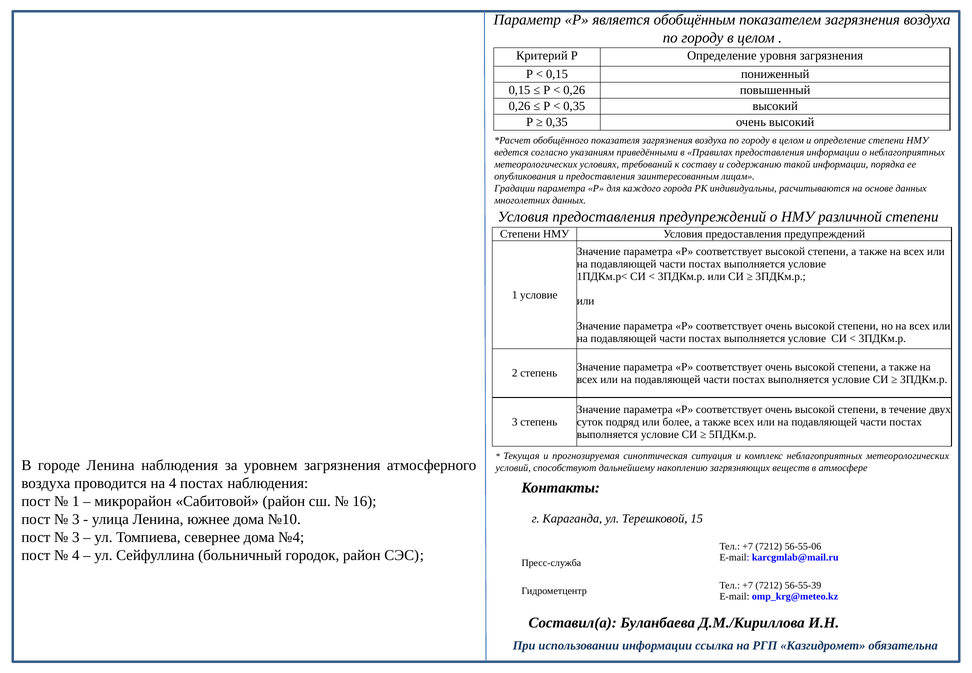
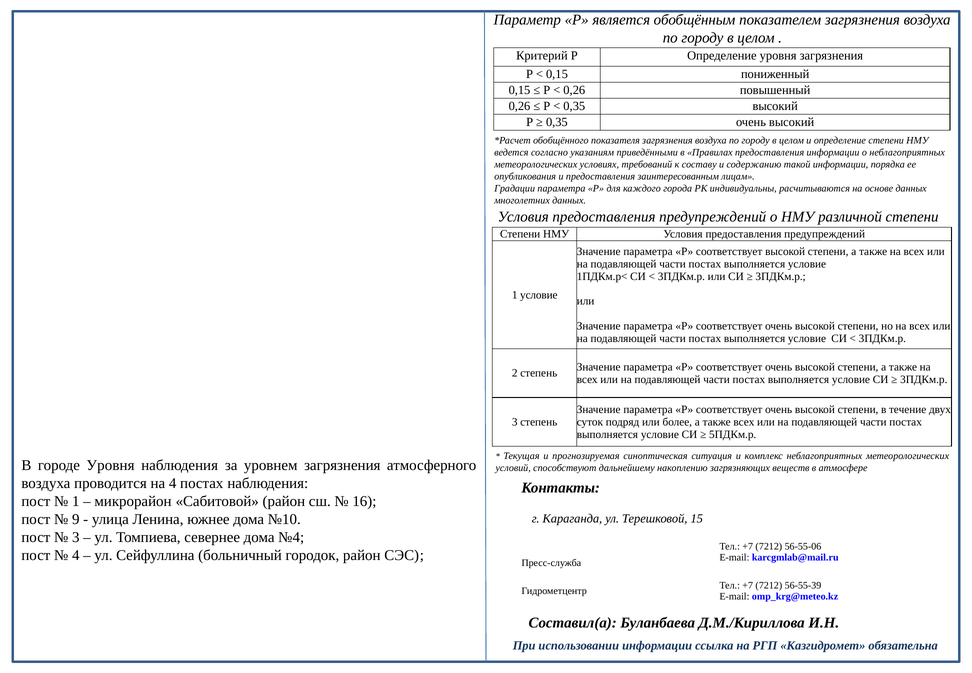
городе Ленина: Ленина -> Уровня
3 at (76, 519): 3 -> 9
